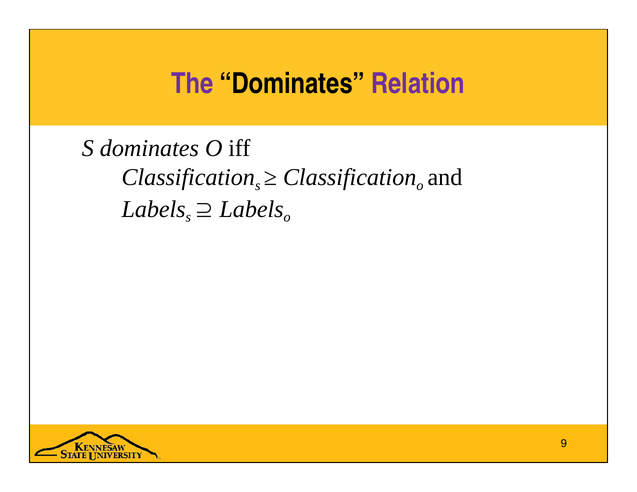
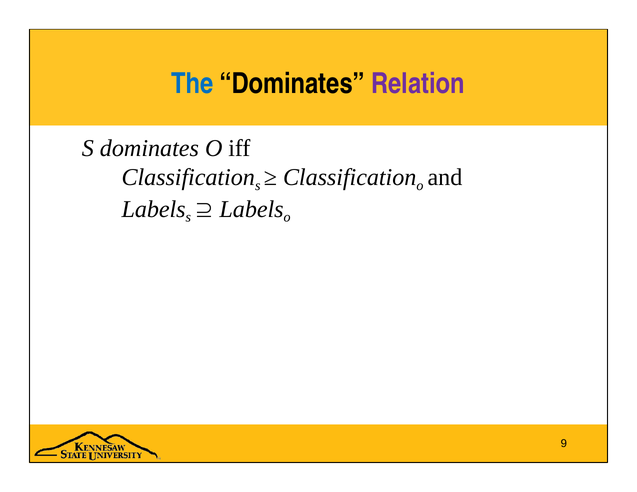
The colour: purple -> blue
